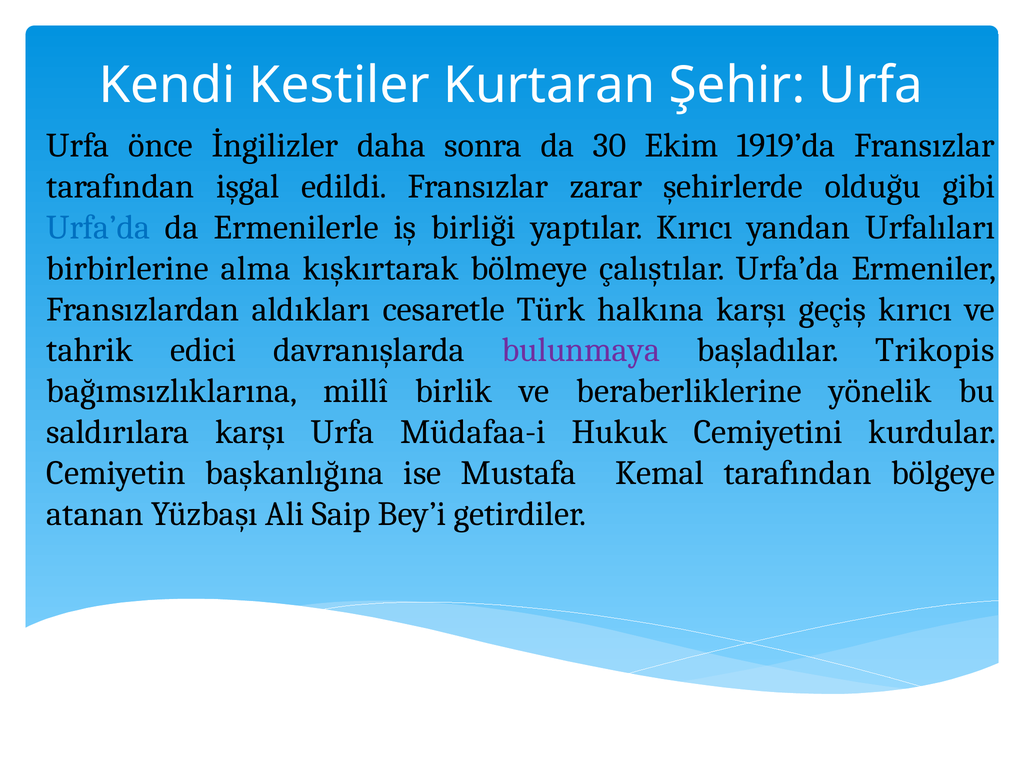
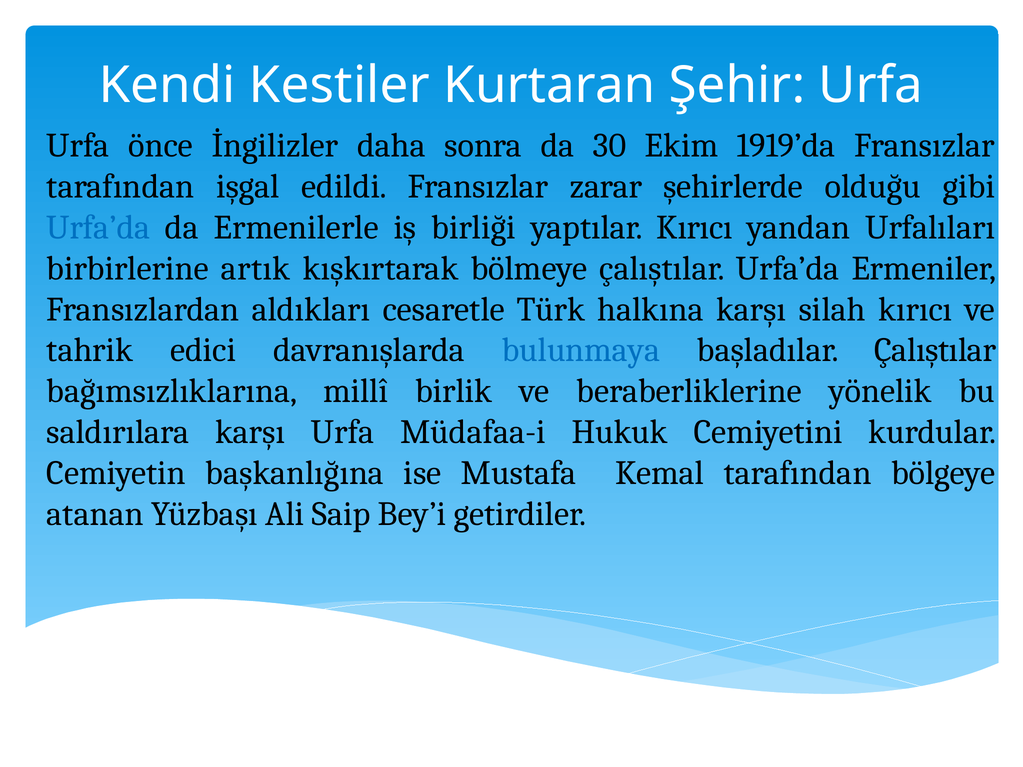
alma: alma -> artık
geçiş: geçiş -> silah
bulunmaya colour: purple -> blue
başladılar Trikopis: Trikopis -> Çalıştılar
